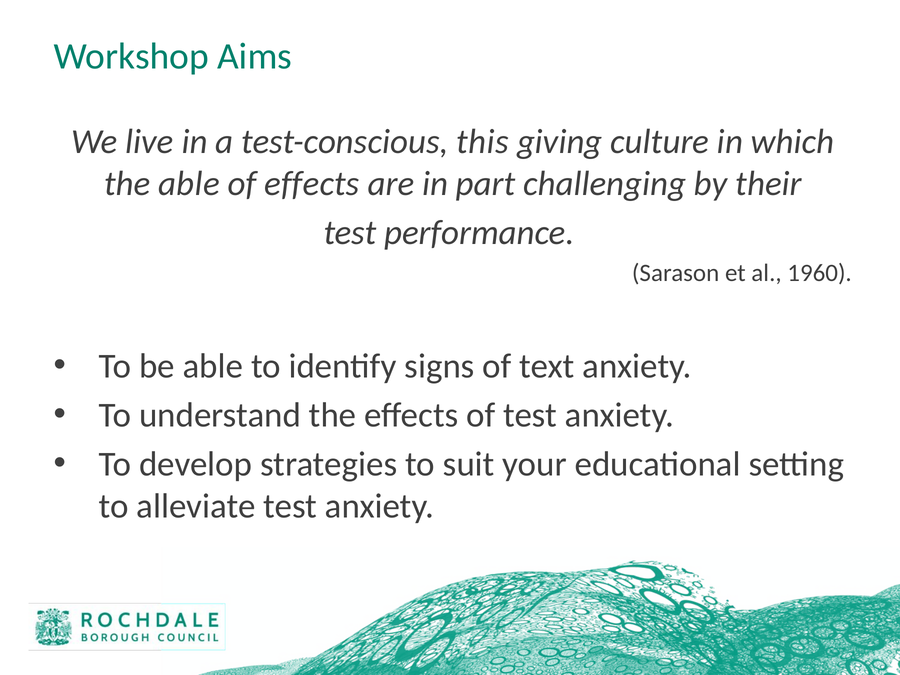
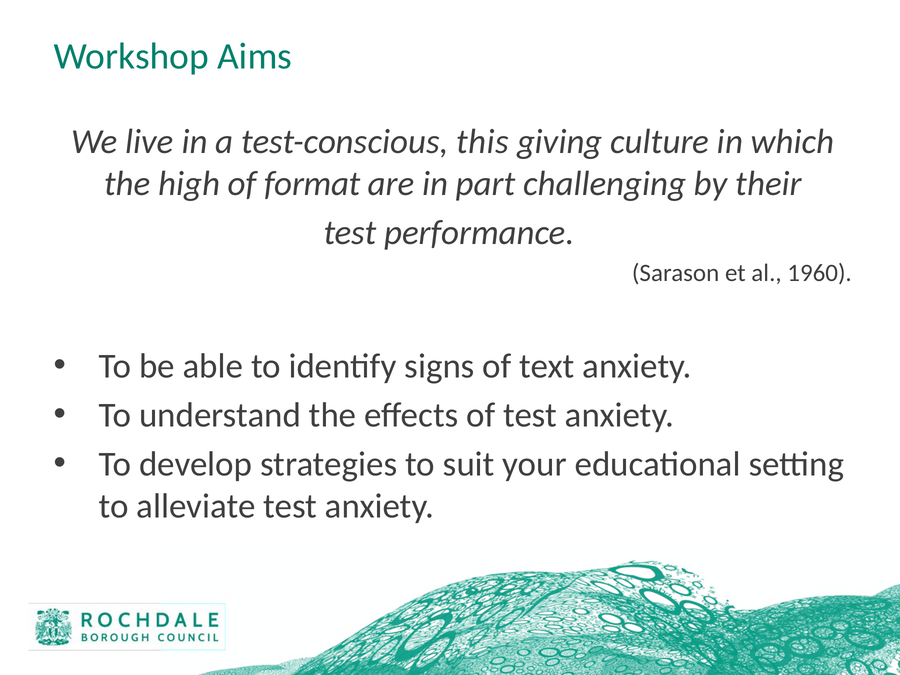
the able: able -> high
of effects: effects -> format
